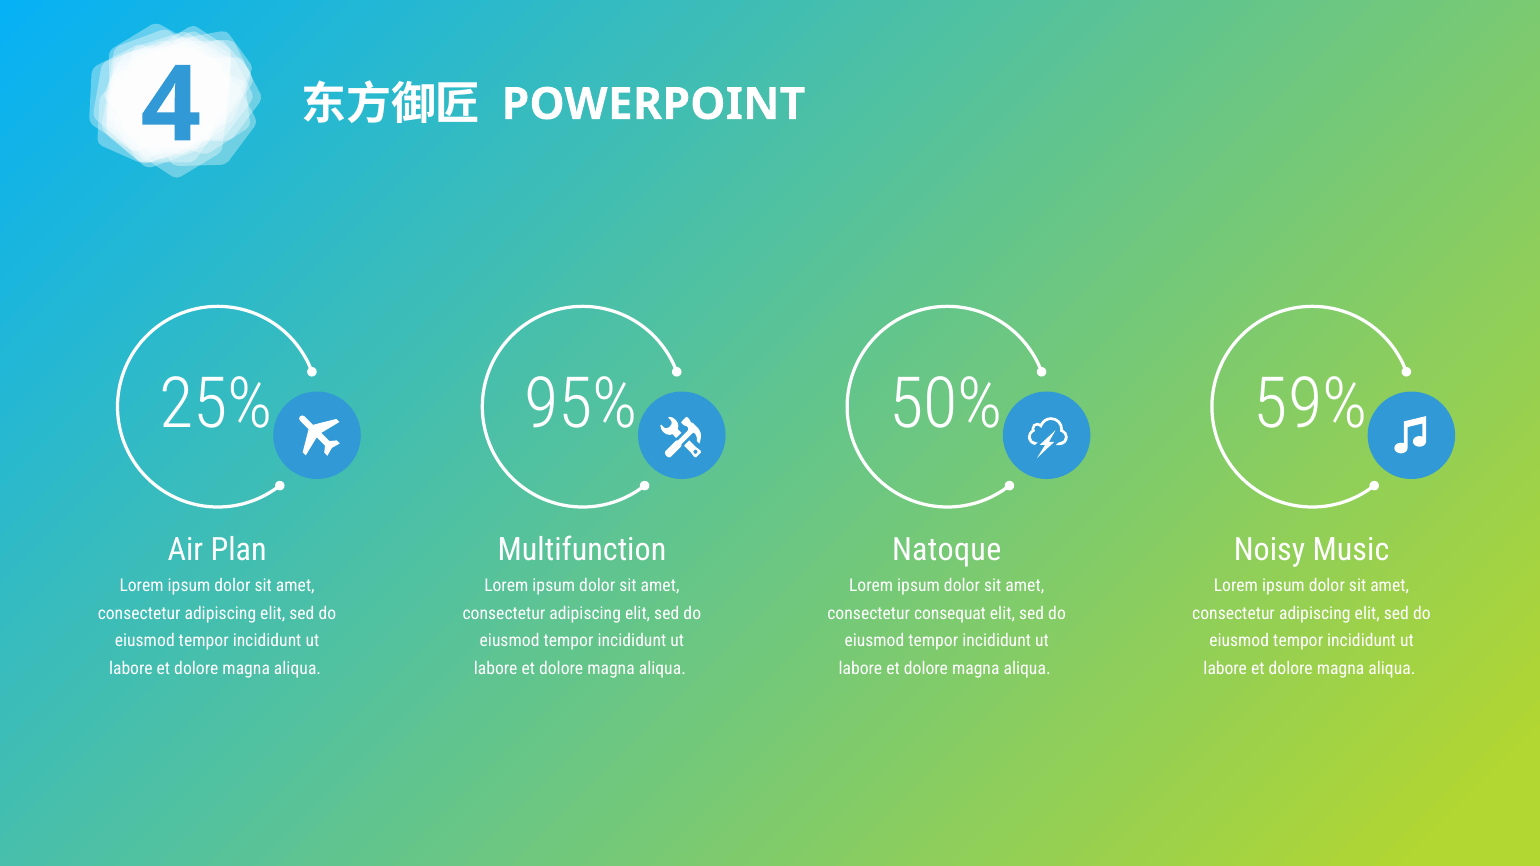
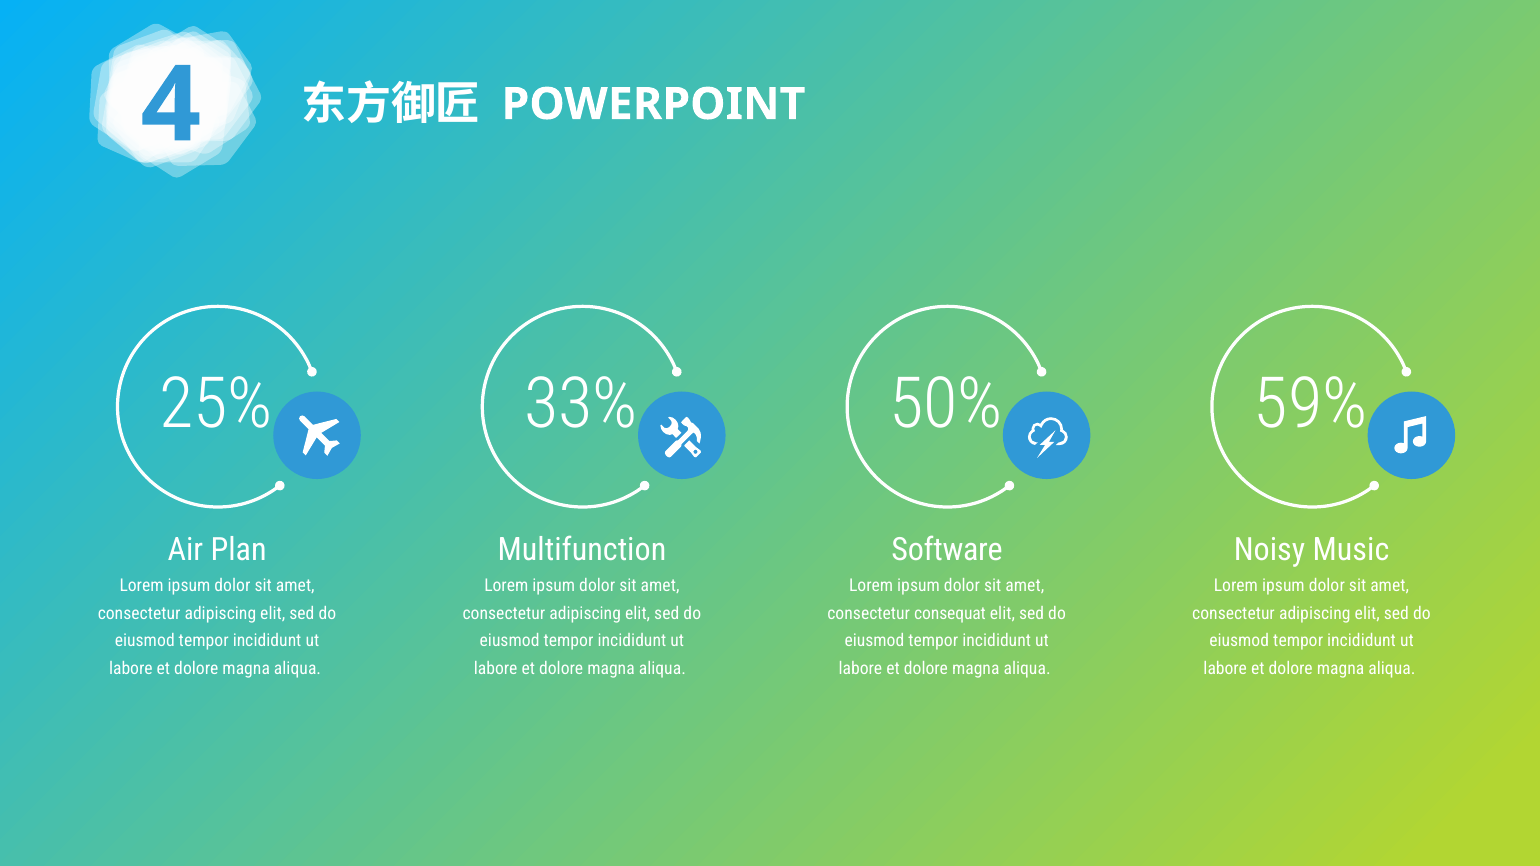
95%: 95% -> 33%
Natoque: Natoque -> Software
